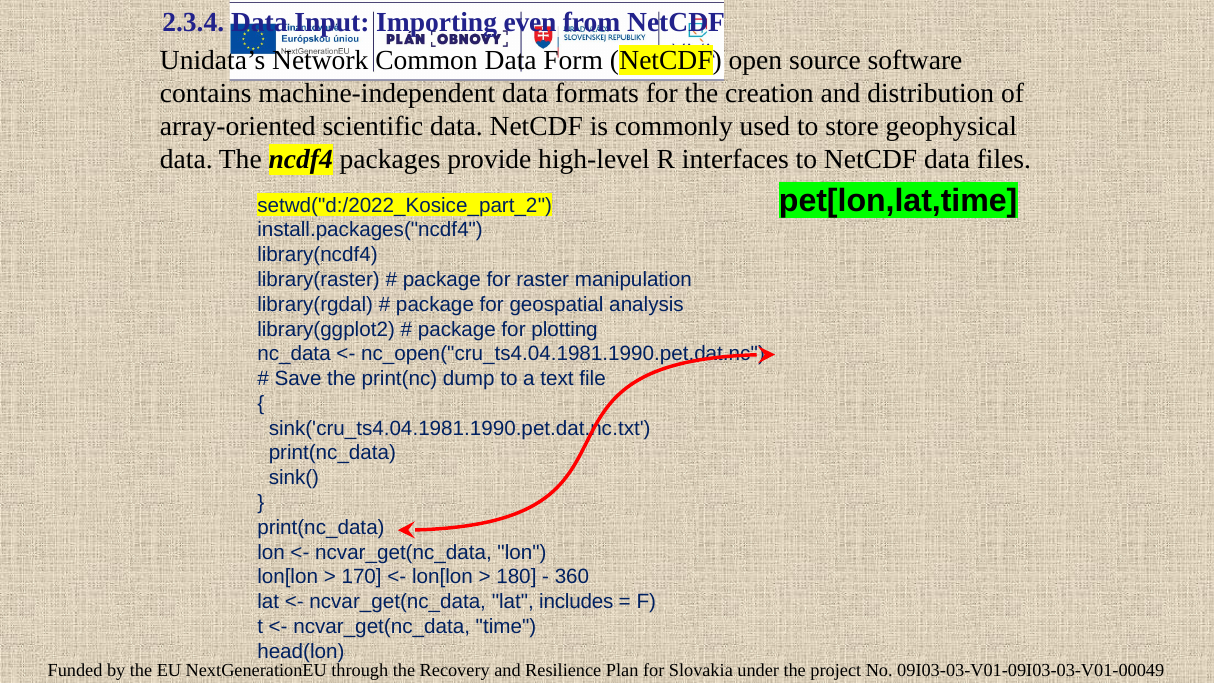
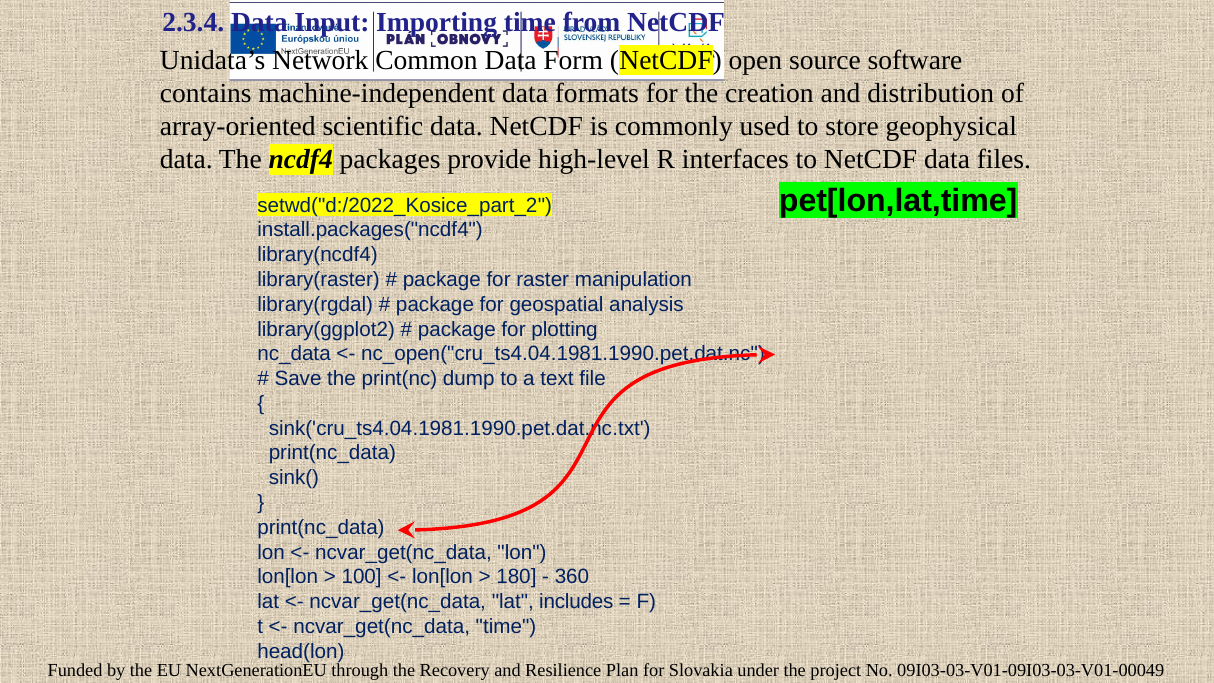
Importing even: even -> time
170: 170 -> 100
